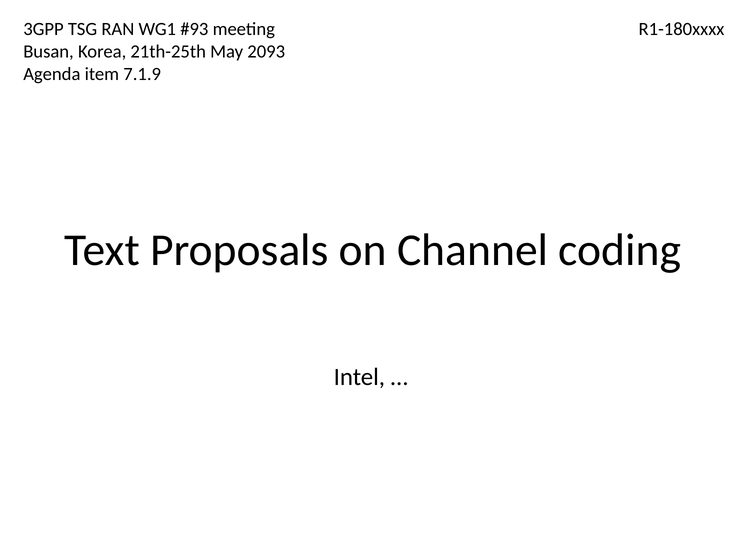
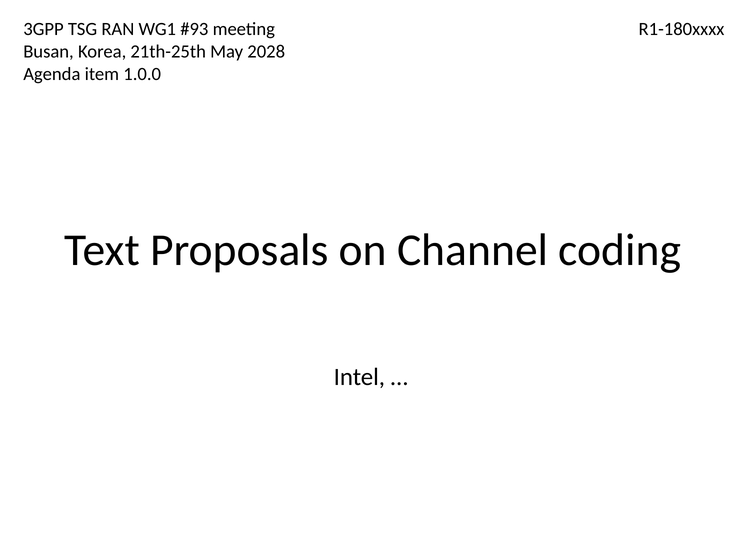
2093: 2093 -> 2028
7.1.9: 7.1.9 -> 1.0.0
